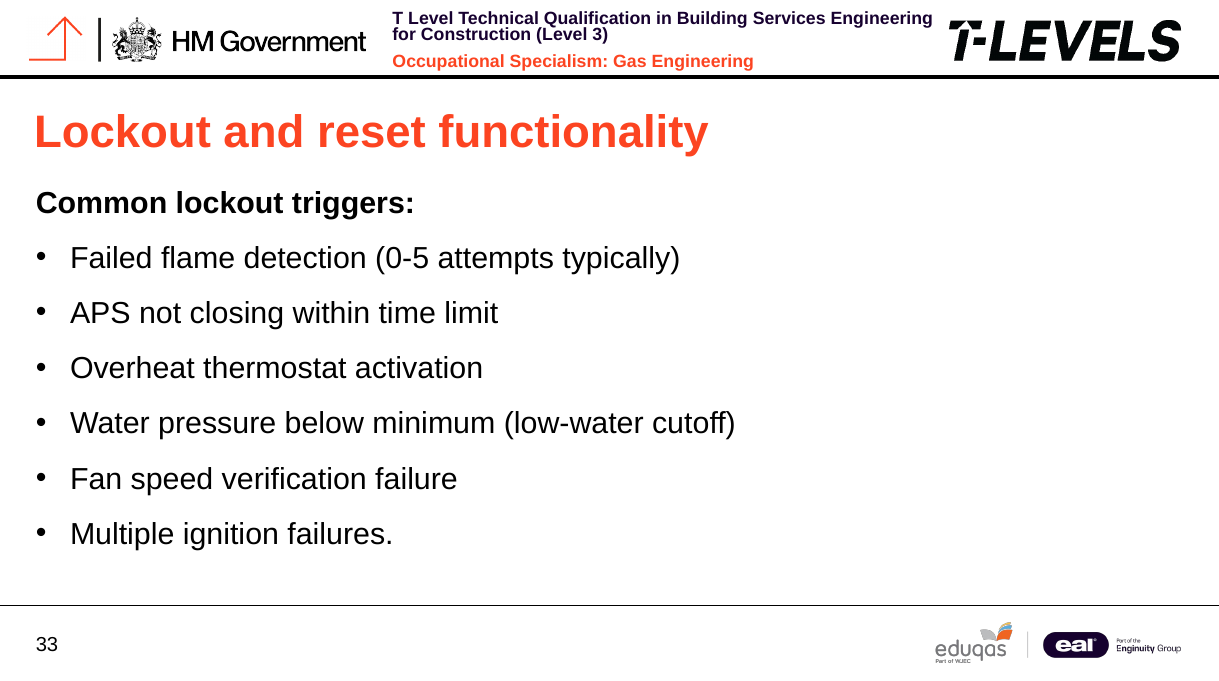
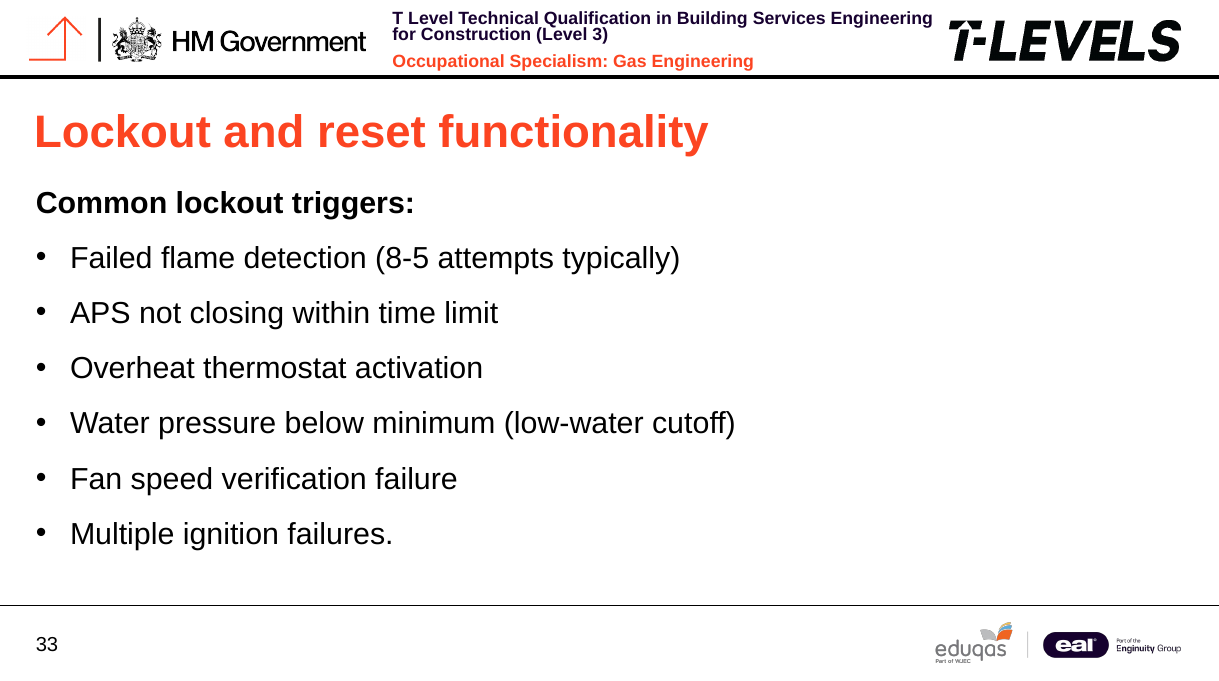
0-5: 0-5 -> 8-5
